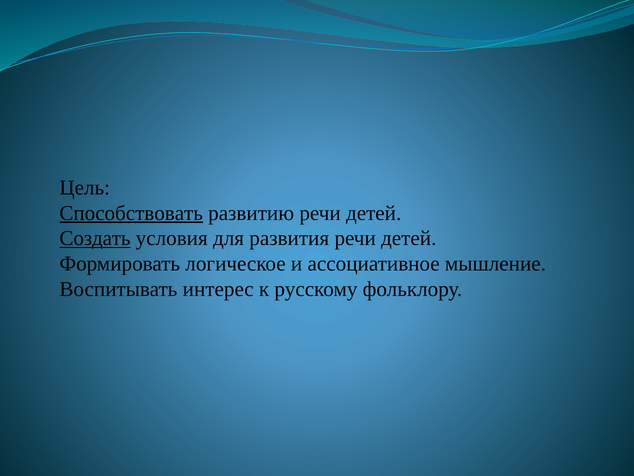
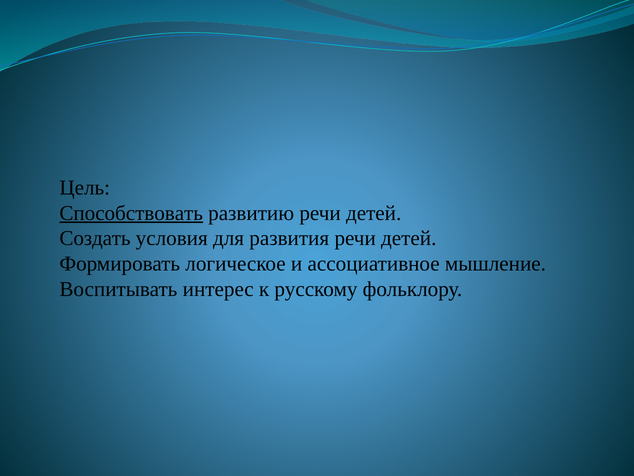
Создать underline: present -> none
